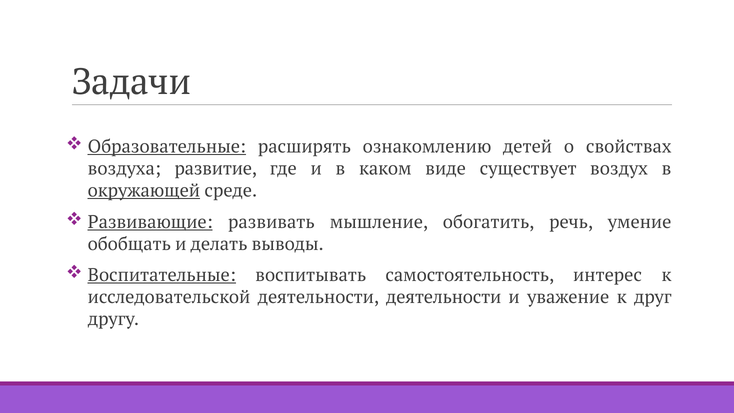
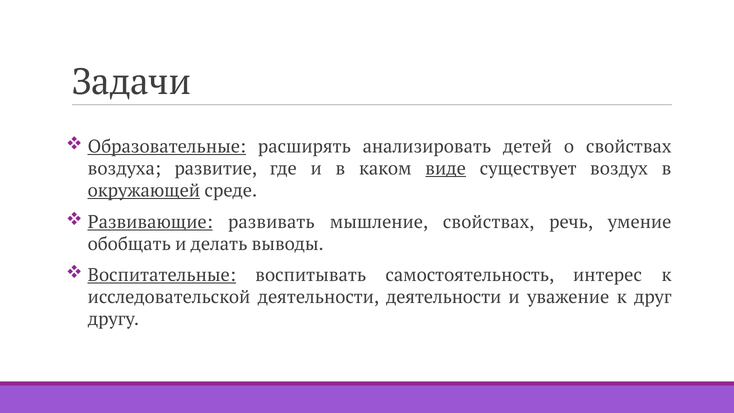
ознакомлению: ознакомлению -> анализировать
виде underline: none -> present
мышление обогатить: обогатить -> свойствах
